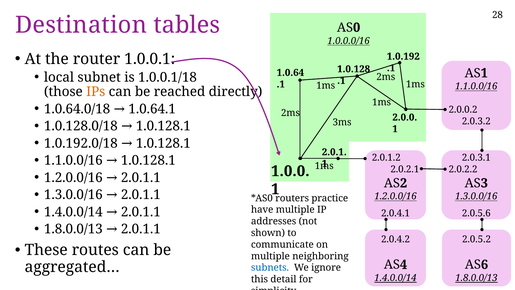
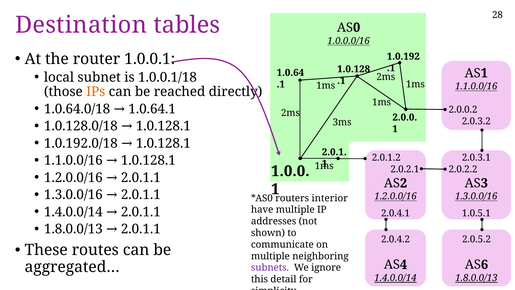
practice: practice -> interior
2.0.5.6: 2.0.5.6 -> 1.0.5.1
subnets colour: blue -> purple
